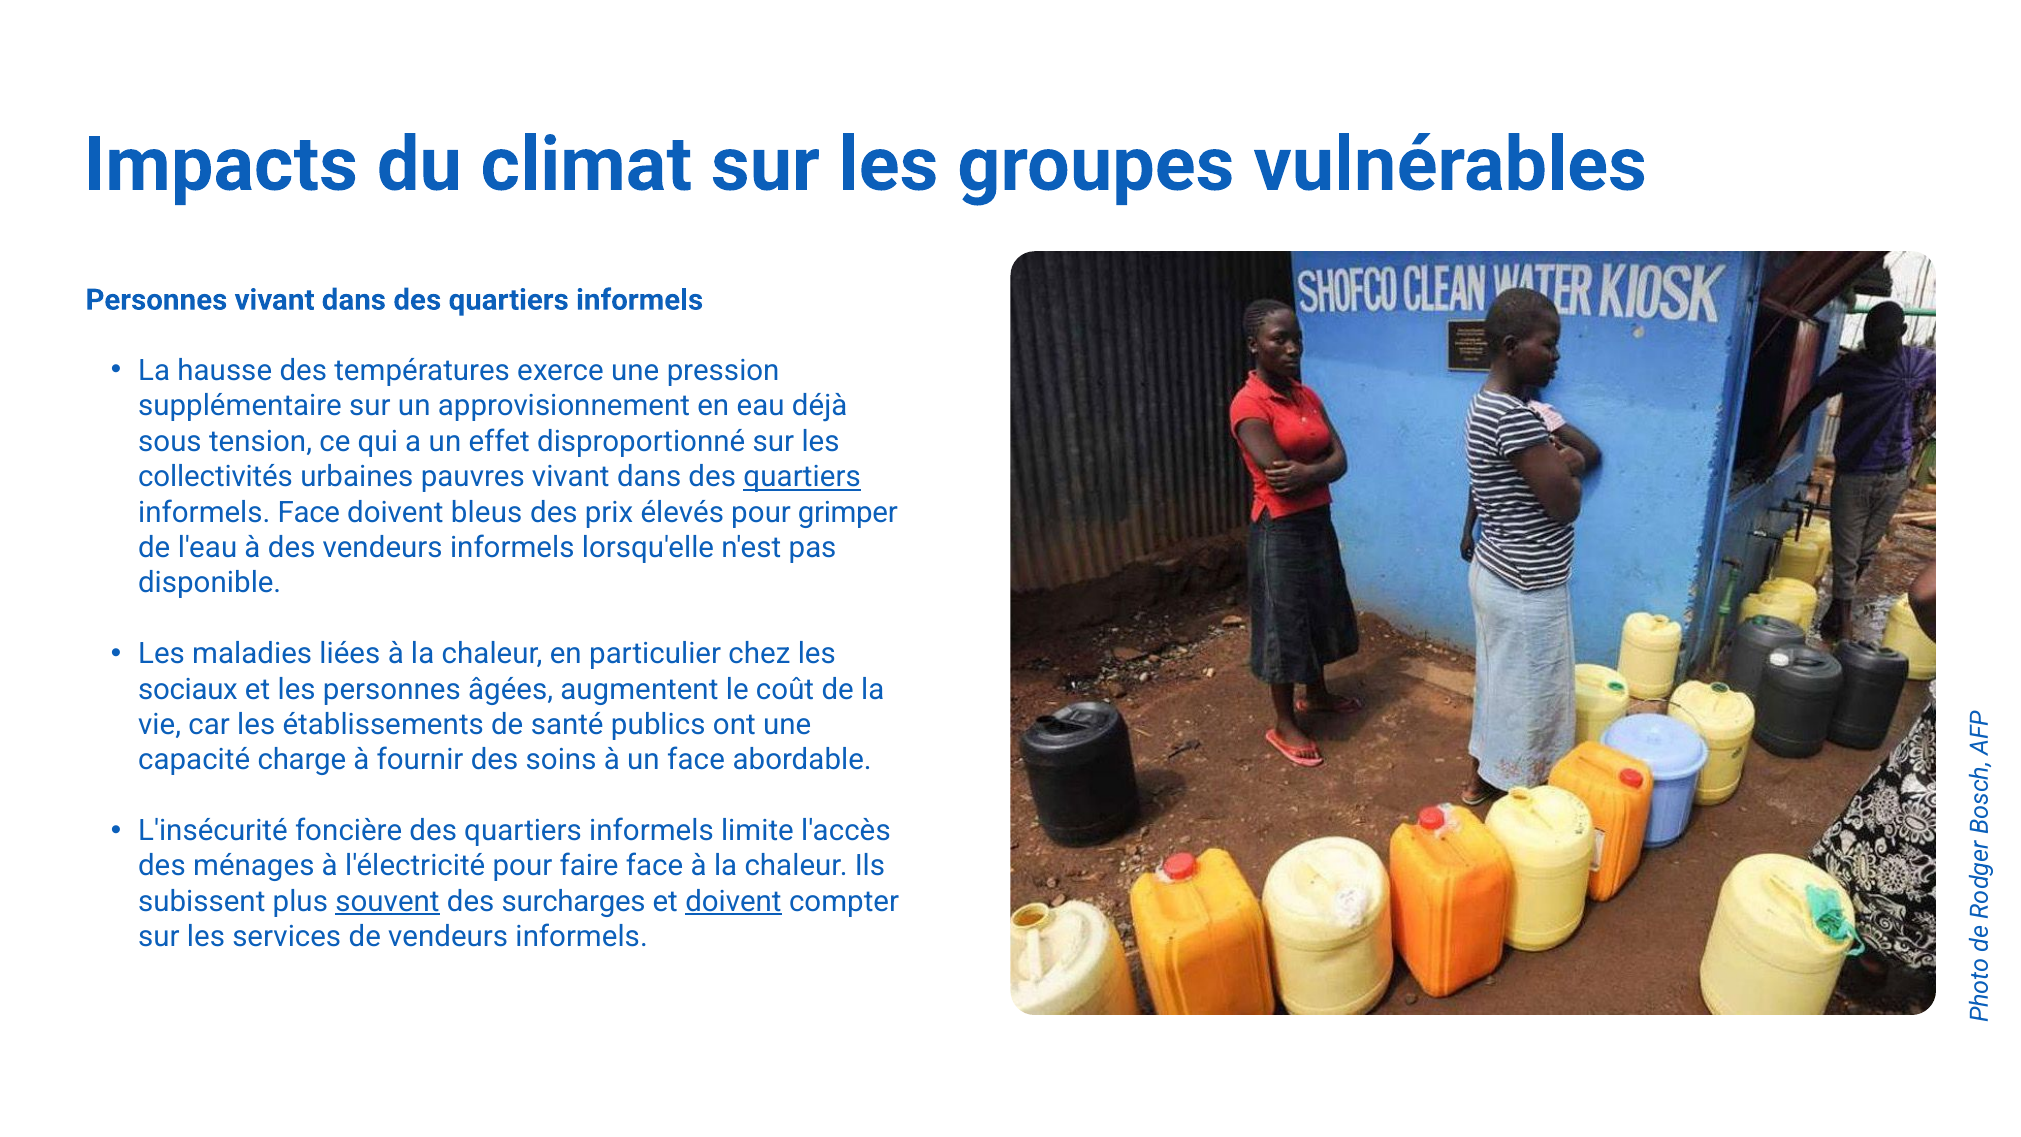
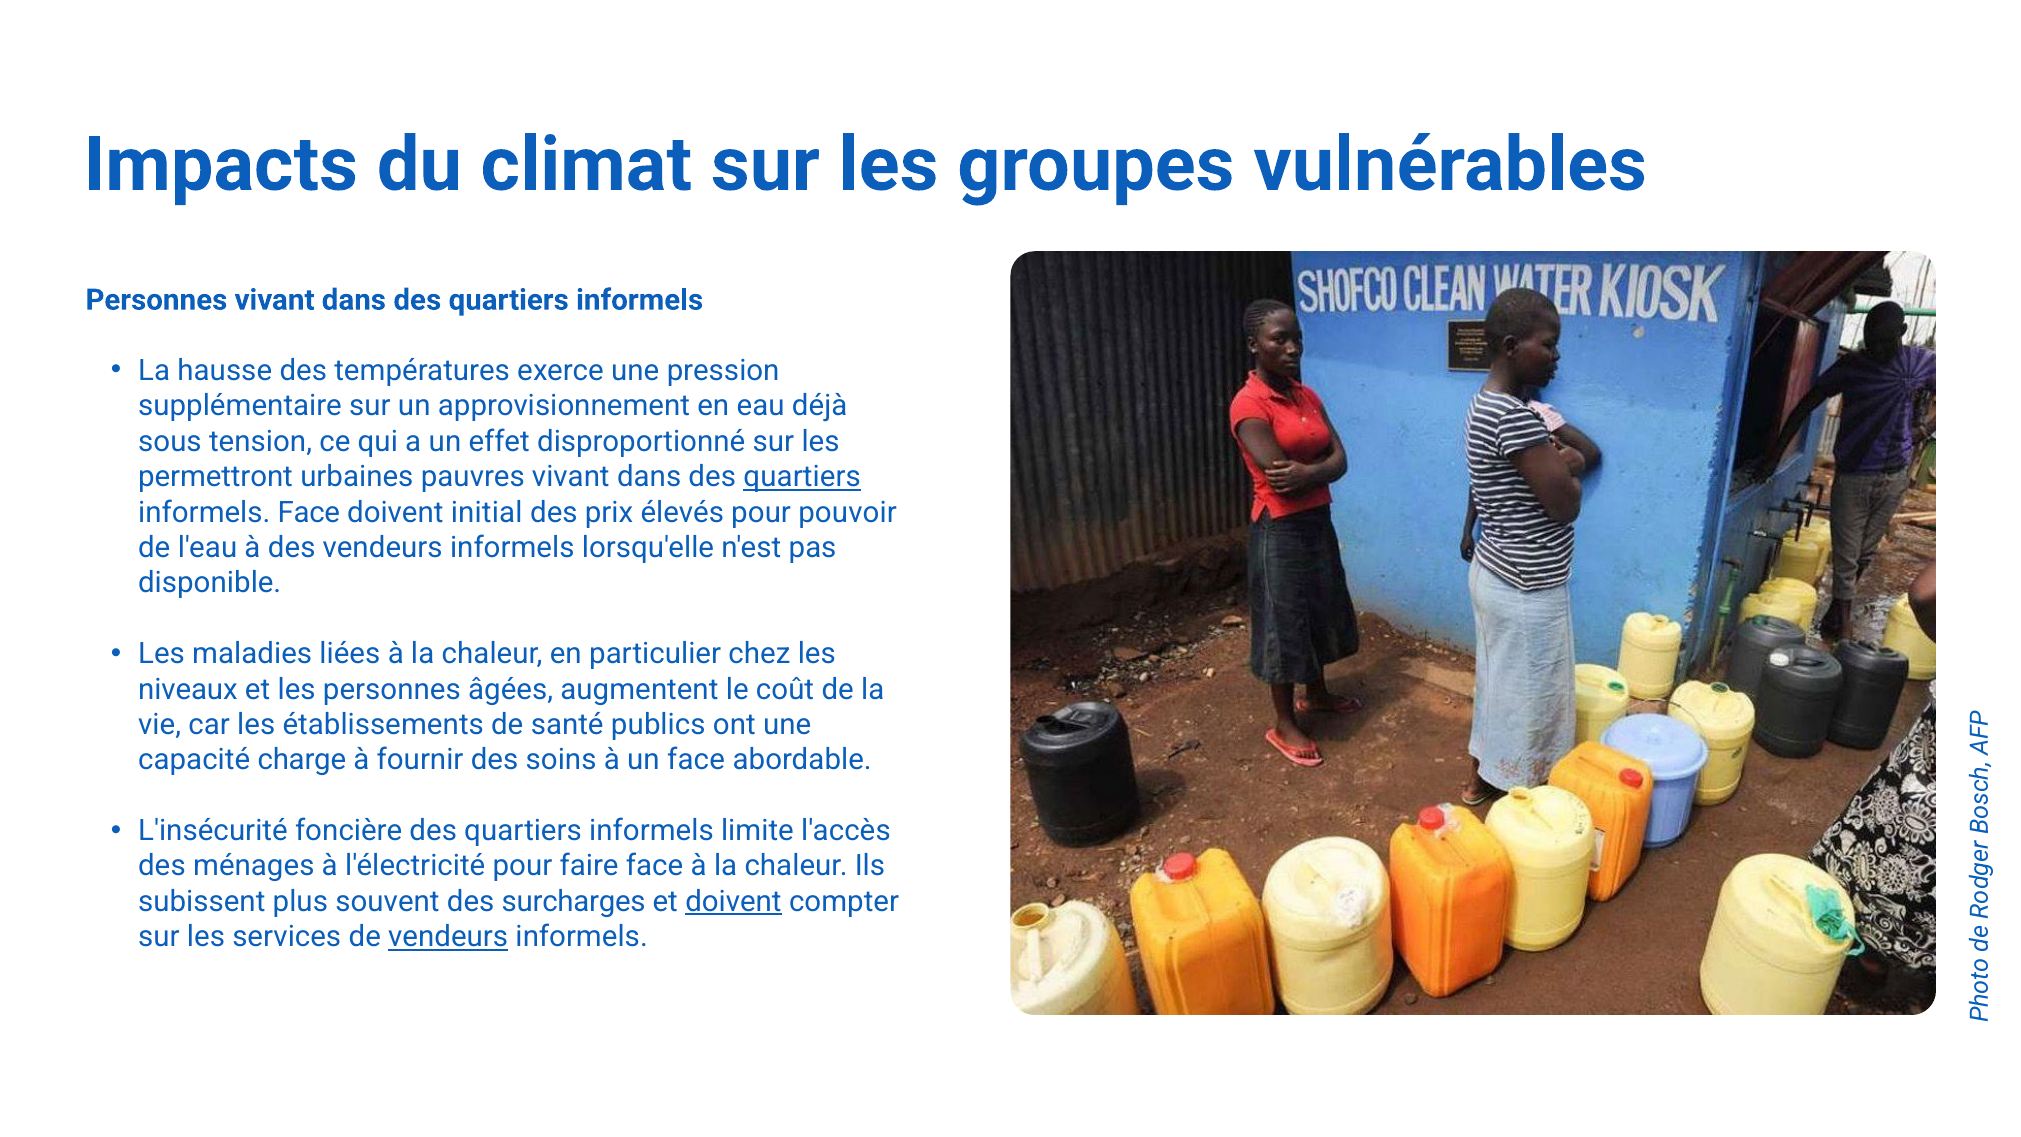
collectivités: collectivités -> permettront
bleus: bleus -> initial
grimper: grimper -> pouvoir
sociaux: sociaux -> niveaux
souvent underline: present -> none
vendeurs at (448, 937) underline: none -> present
